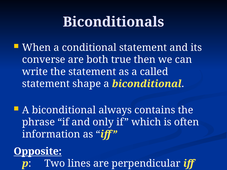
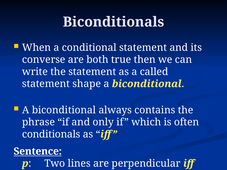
information: information -> conditionals
Opposite: Opposite -> Sentence
